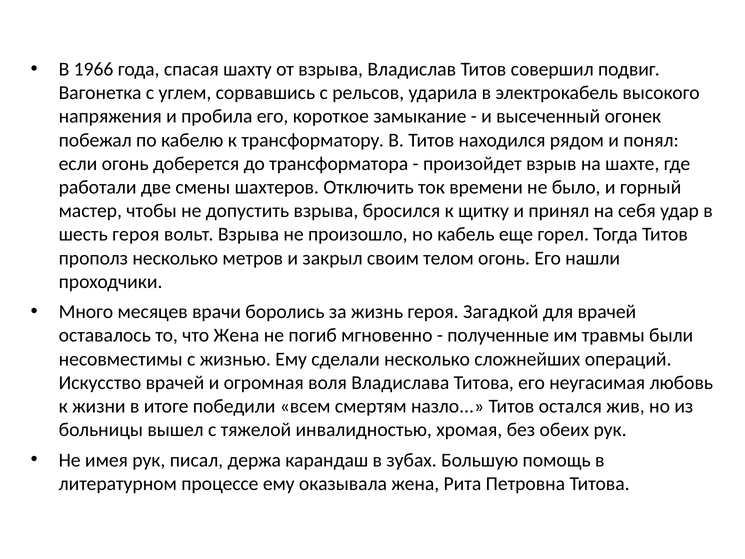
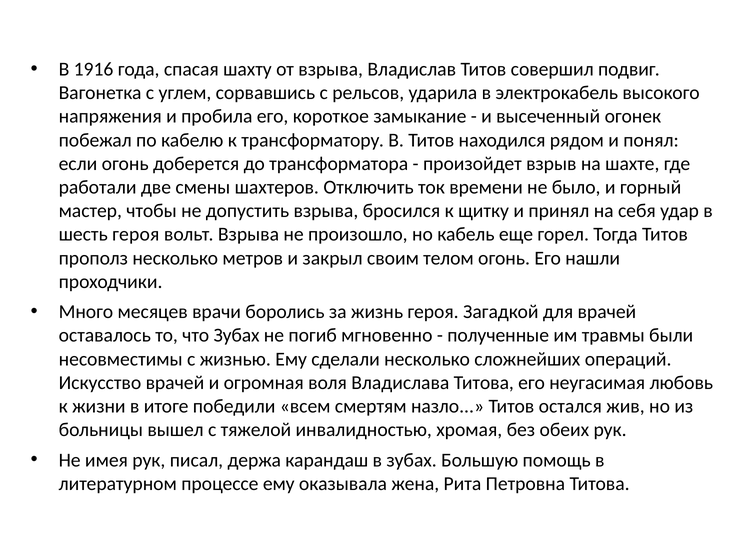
1966: 1966 -> 1916
что Жена: Жена -> Зубах
